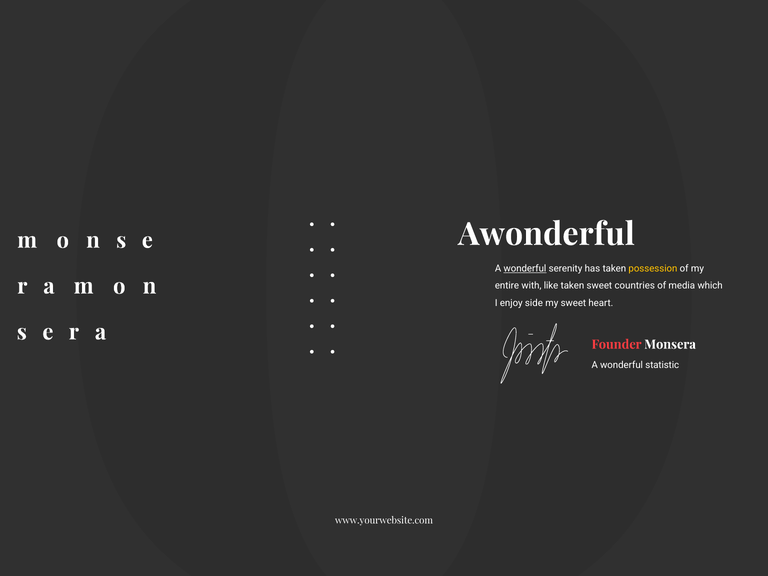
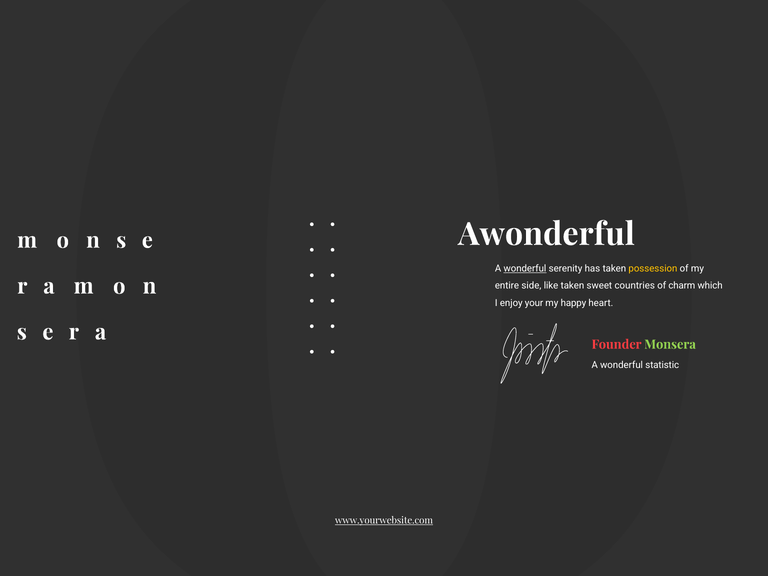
with: with -> side
media: media -> charm
side: side -> your
my sweet: sweet -> happy
Monsera colour: white -> light green
www.yourwebsite.com underline: none -> present
